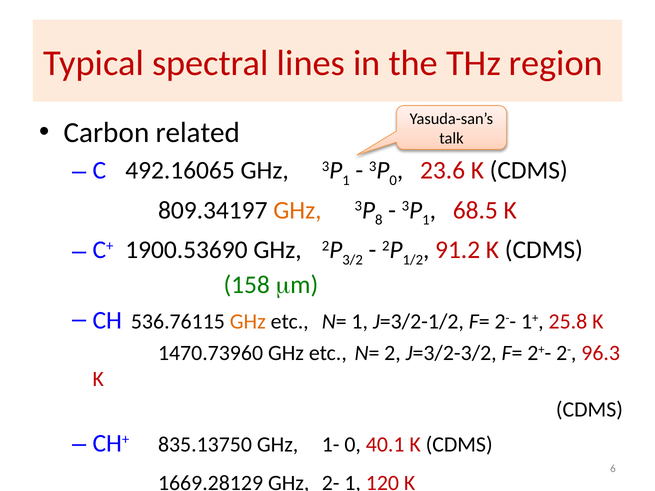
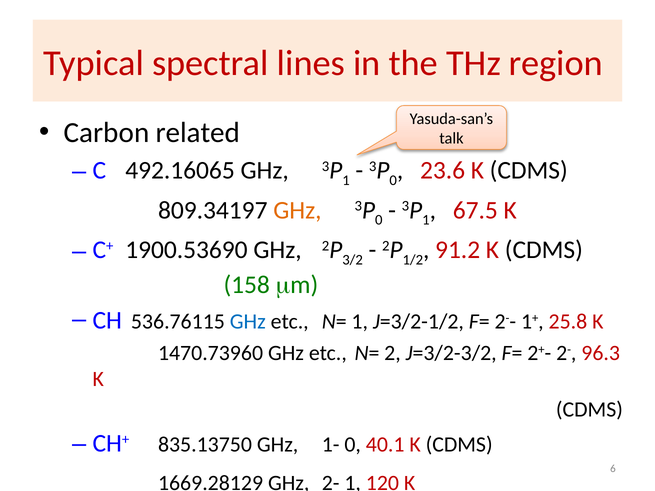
8 at (379, 220): 8 -> 0
68.5: 68.5 -> 67.5
GHz at (248, 322) colour: orange -> blue
